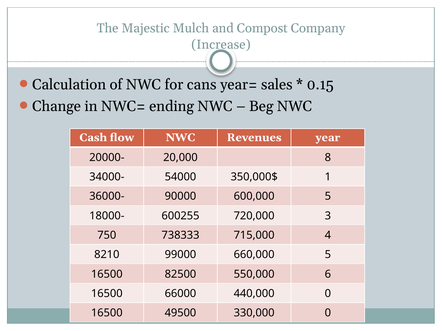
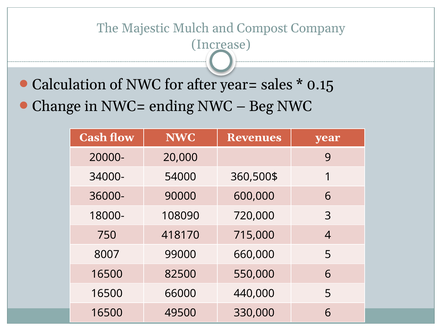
cans: cans -> after
8: 8 -> 9
350,000$: 350,000$ -> 360,500$
600,000 5: 5 -> 6
600255: 600255 -> 108090
738333: 738333 -> 418170
8210: 8210 -> 8007
440,000 0: 0 -> 5
330,000 0: 0 -> 6
